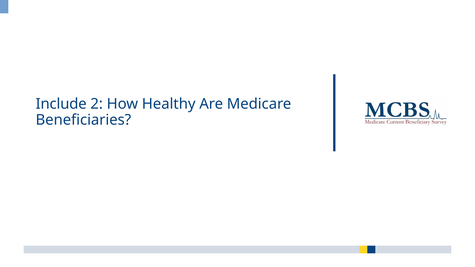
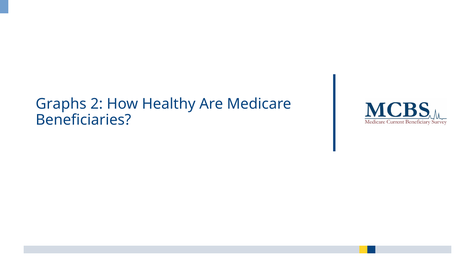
Include: Include -> Graphs
